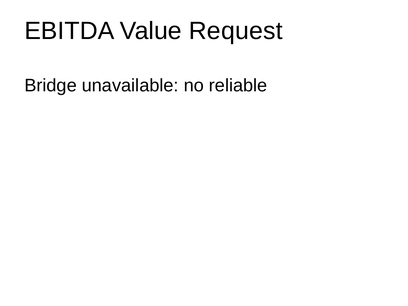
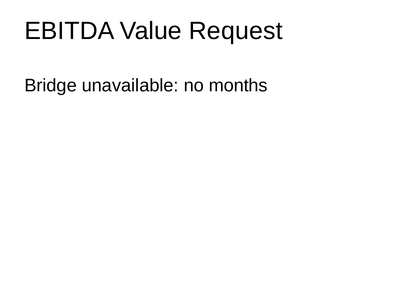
reliable: reliable -> months
